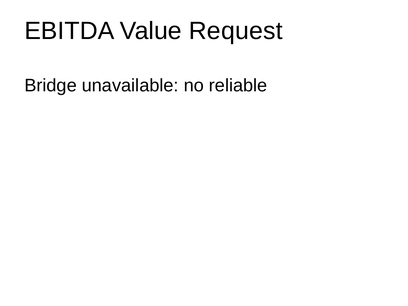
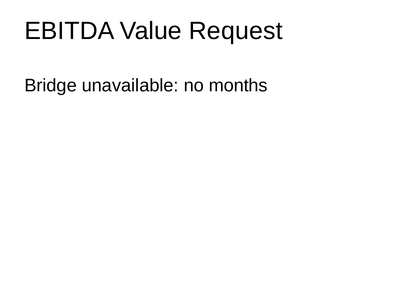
reliable: reliable -> months
